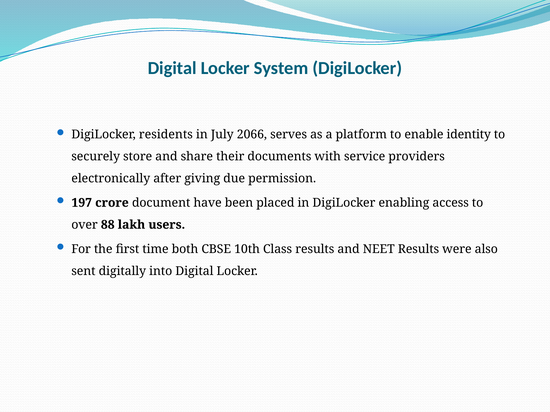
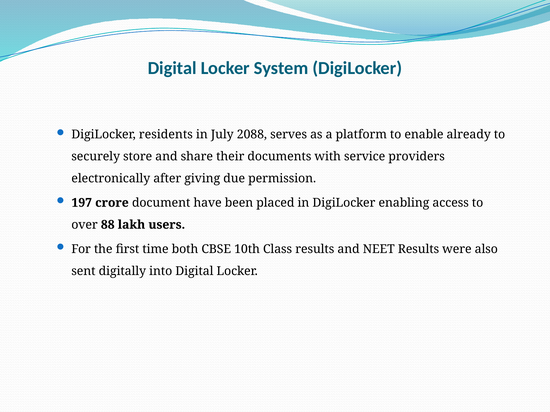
2066: 2066 -> 2088
identity: identity -> already
